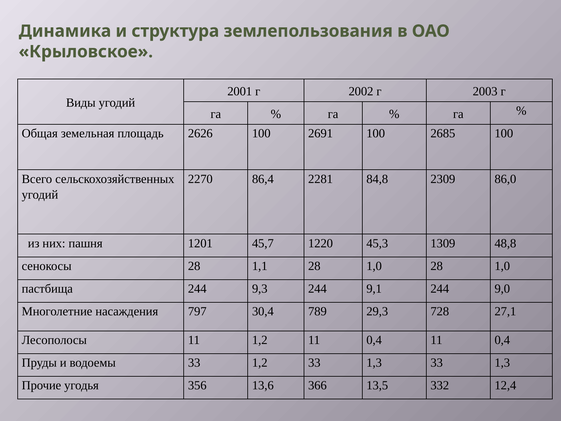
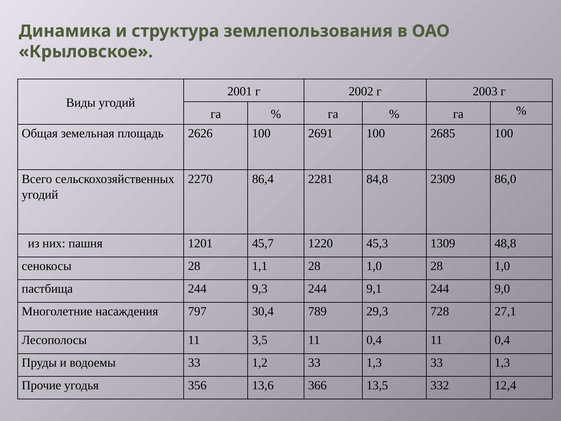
11 1,2: 1,2 -> 3,5
